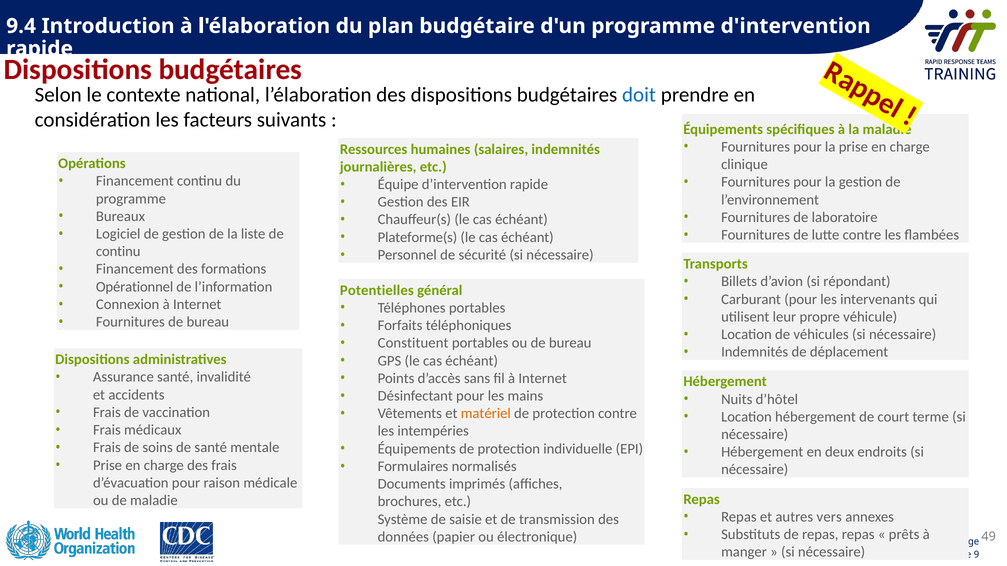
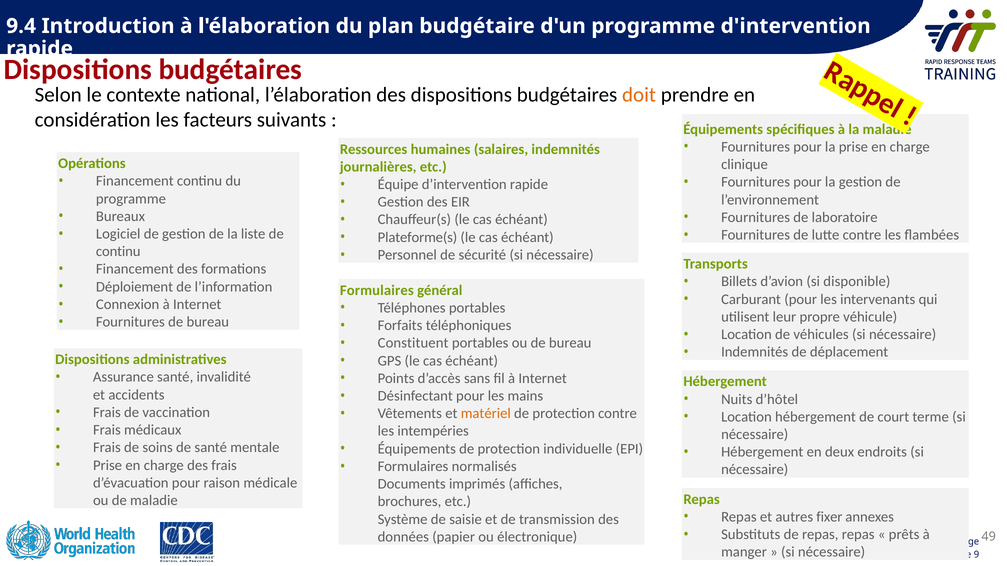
doit colour: blue -> orange
répondant: répondant -> disponible
Opérationnel: Opérationnel -> Déploiement
Potentielles at (377, 290): Potentielles -> Formulaires
vers: vers -> fixer
